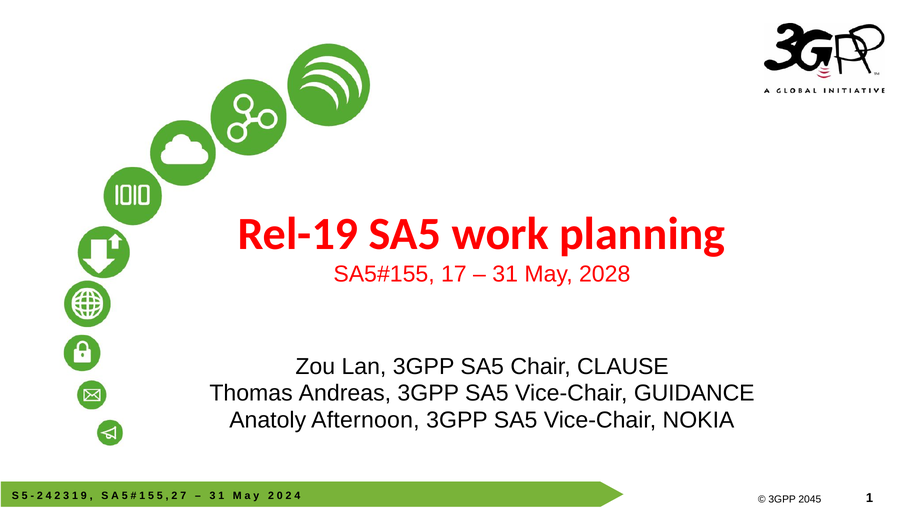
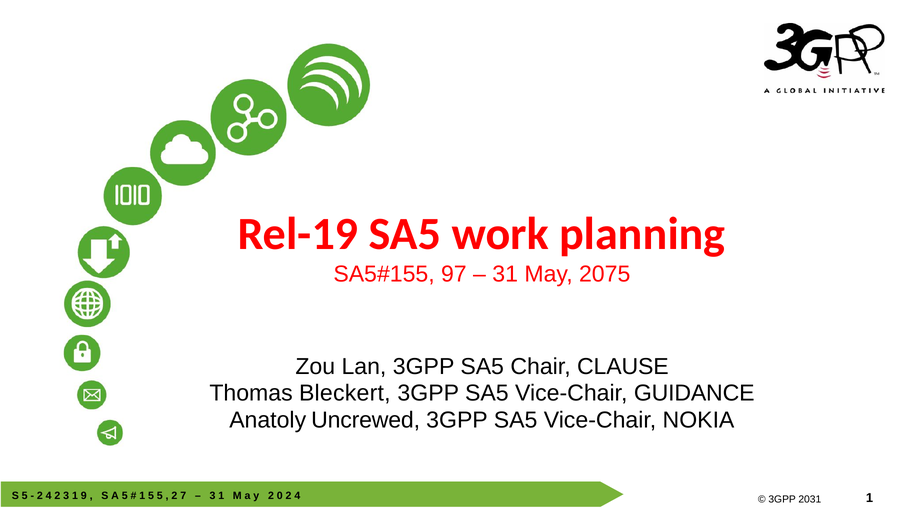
17: 17 -> 97
2028: 2028 -> 2075
Andreas: Andreas -> Bleckert
Afternoon: Afternoon -> Uncrewed
2045: 2045 -> 2031
